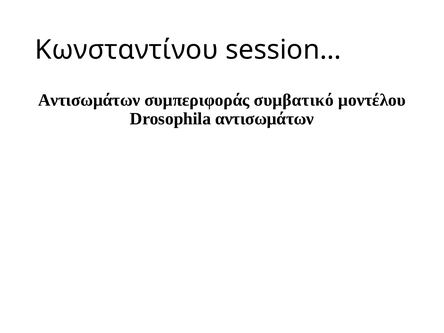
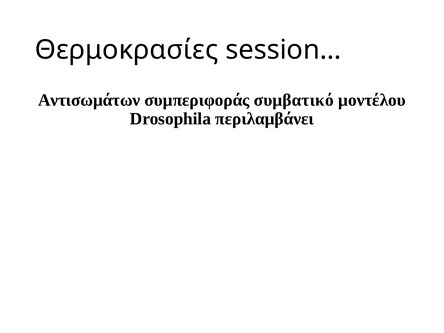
Κωνσταντίνου: Κωνσταντίνου -> Θερμοκρασίες
Drosophila αντισωμάτων: αντισωμάτων -> περιλαμβάνει
